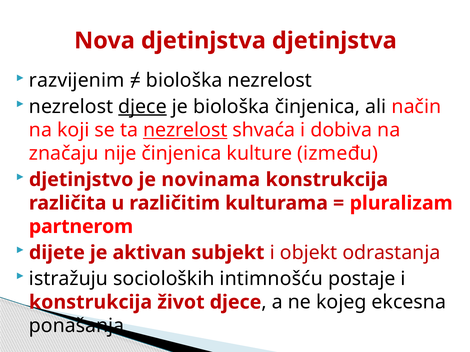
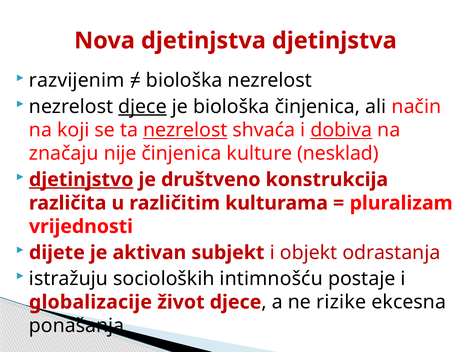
dobiva underline: none -> present
između: između -> nesklad
djetinjstvo underline: none -> present
novinama: novinama -> društveno
partnerom: partnerom -> vrijednosti
konstrukcija at (91, 303): konstrukcija -> globalizacije
kojeg: kojeg -> rizike
